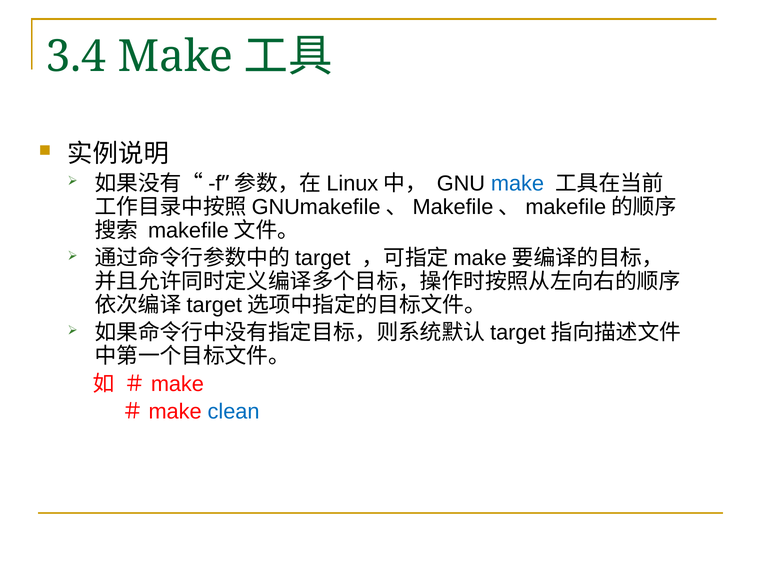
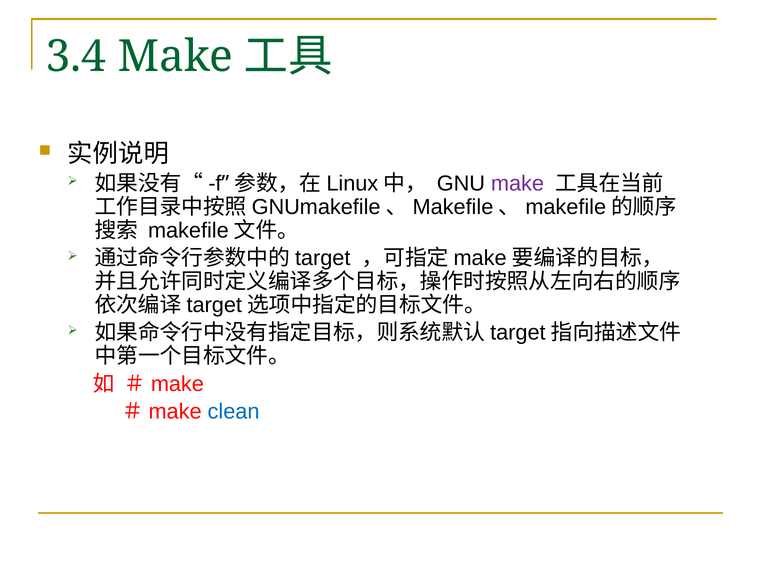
make at (518, 184) colour: blue -> purple
